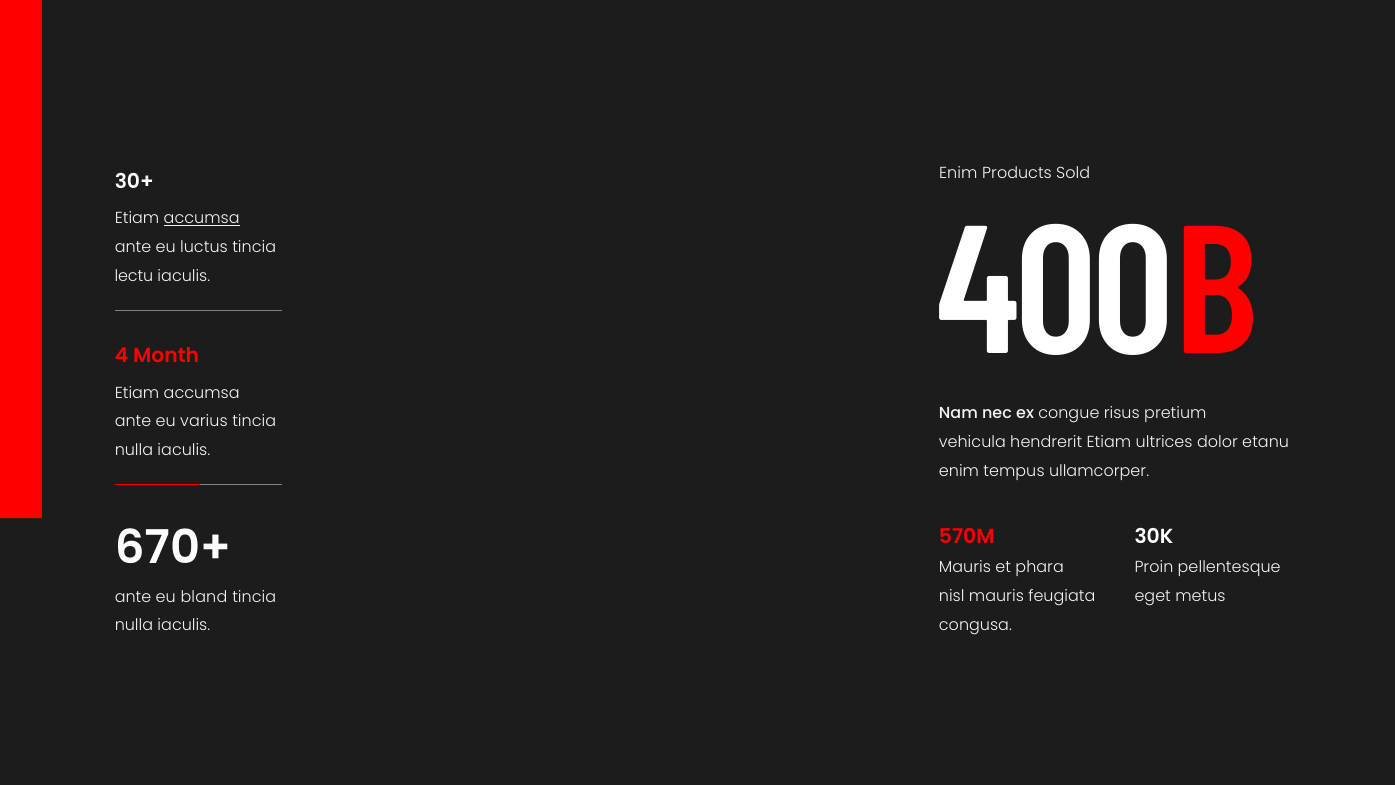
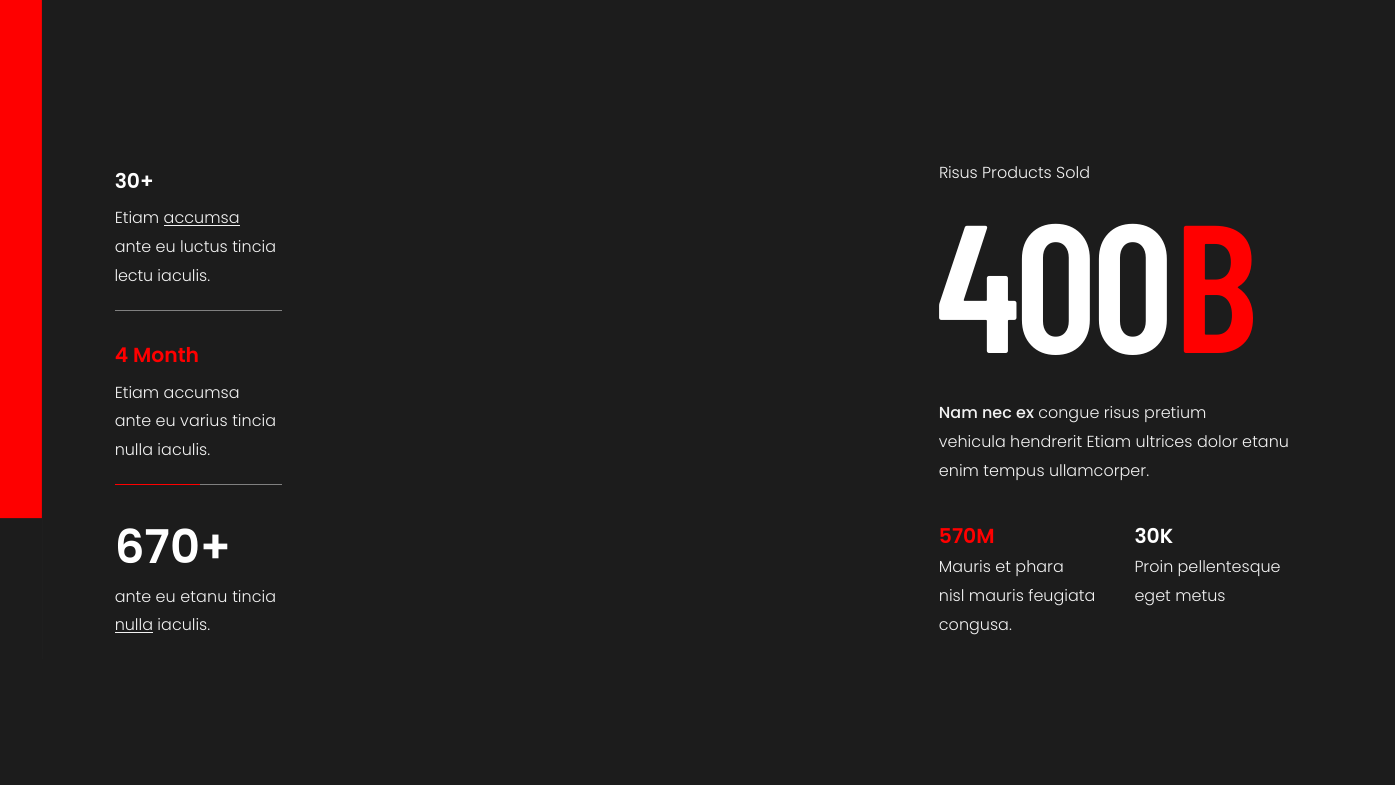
Enim at (958, 173): Enim -> Risus
eu bland: bland -> etanu
nulla at (134, 625) underline: none -> present
